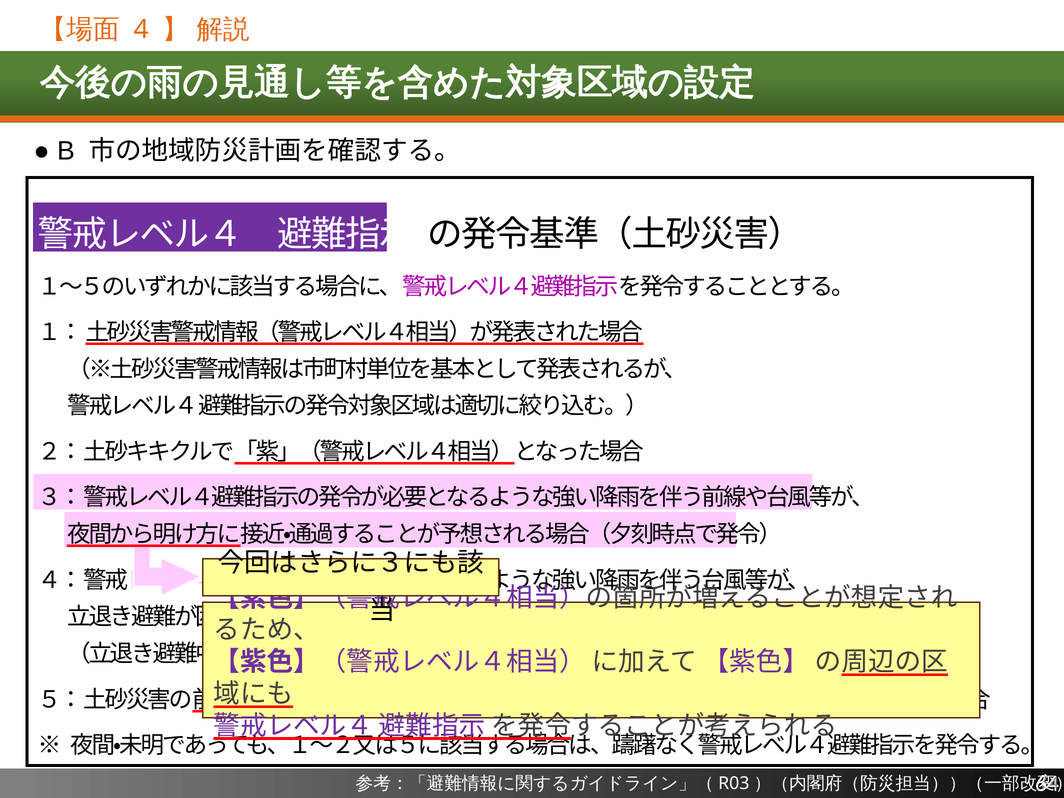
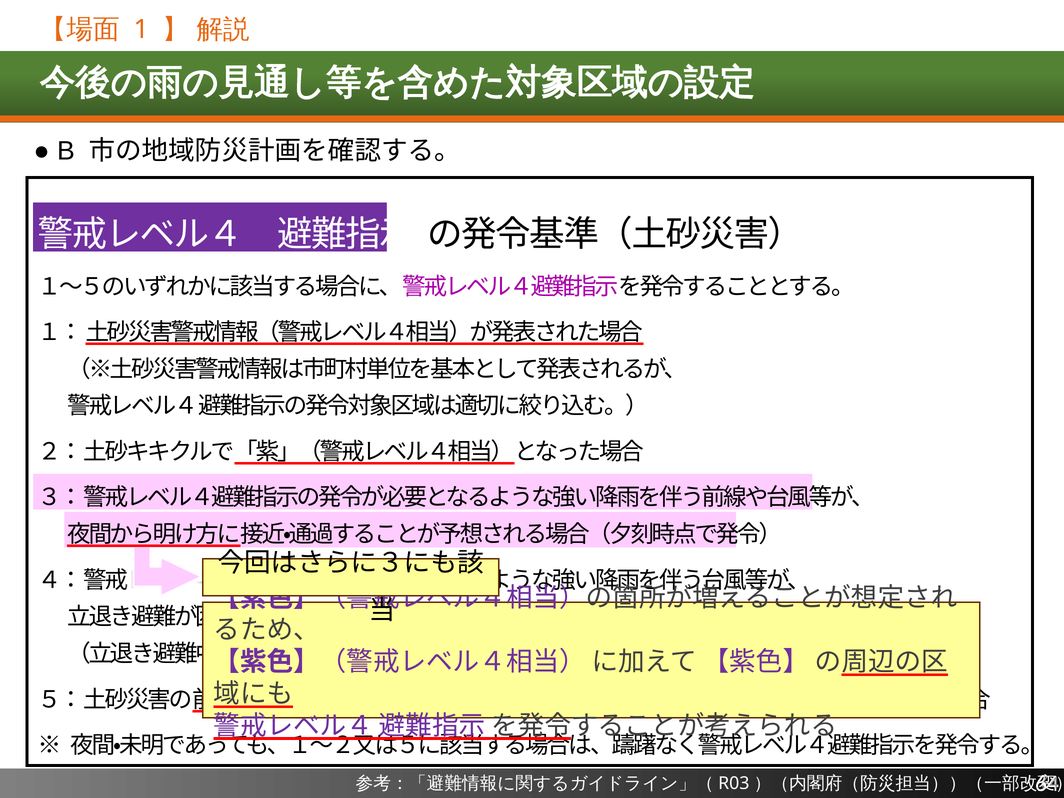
4: 4 -> 1
